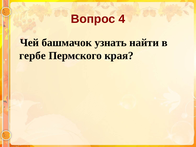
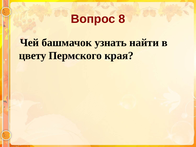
4: 4 -> 8
гербе: гербе -> цвету
